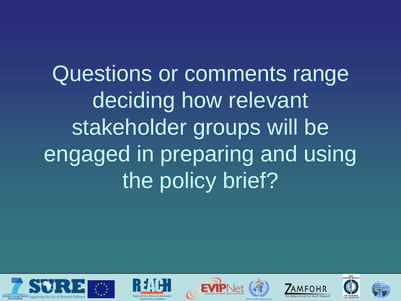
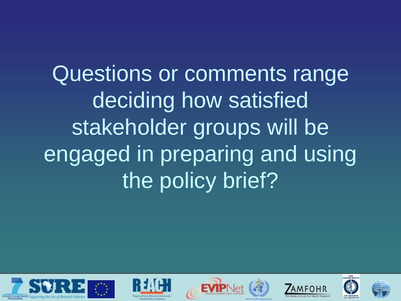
relevant: relevant -> satisfied
